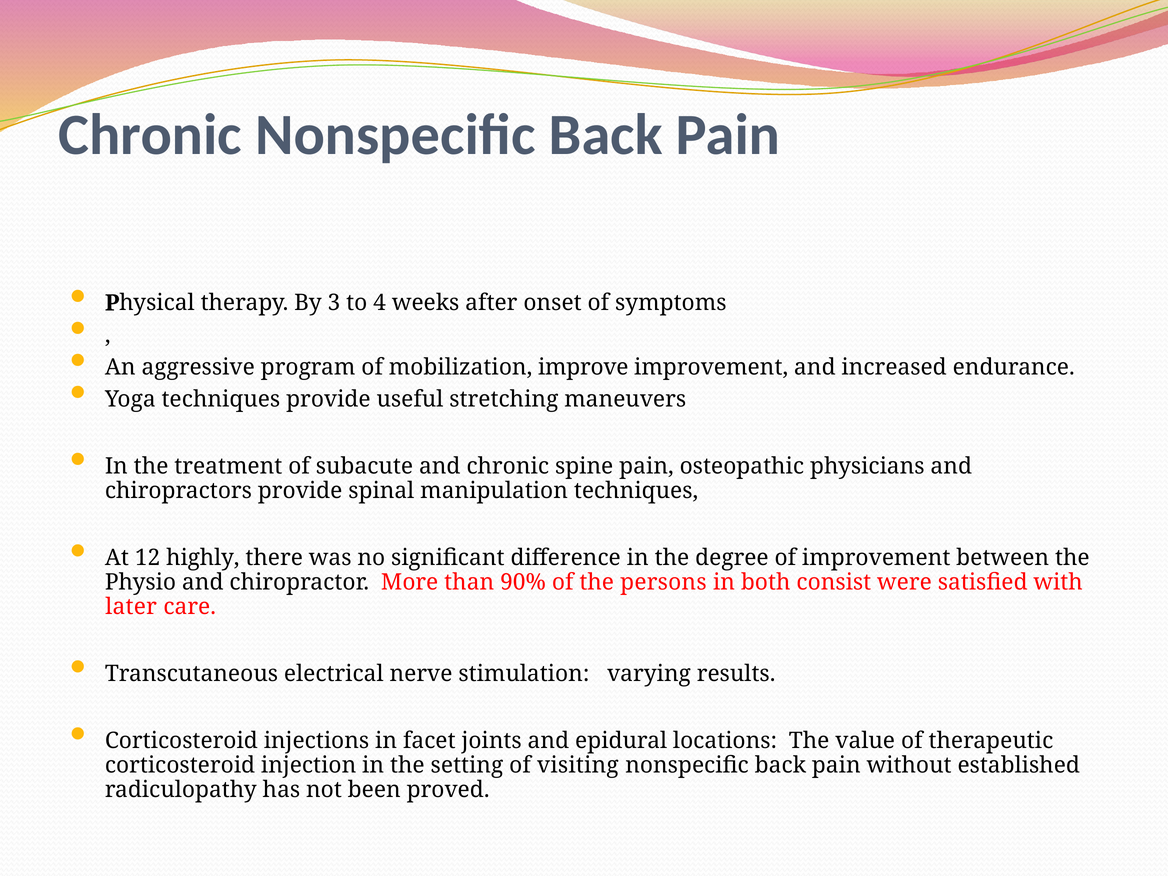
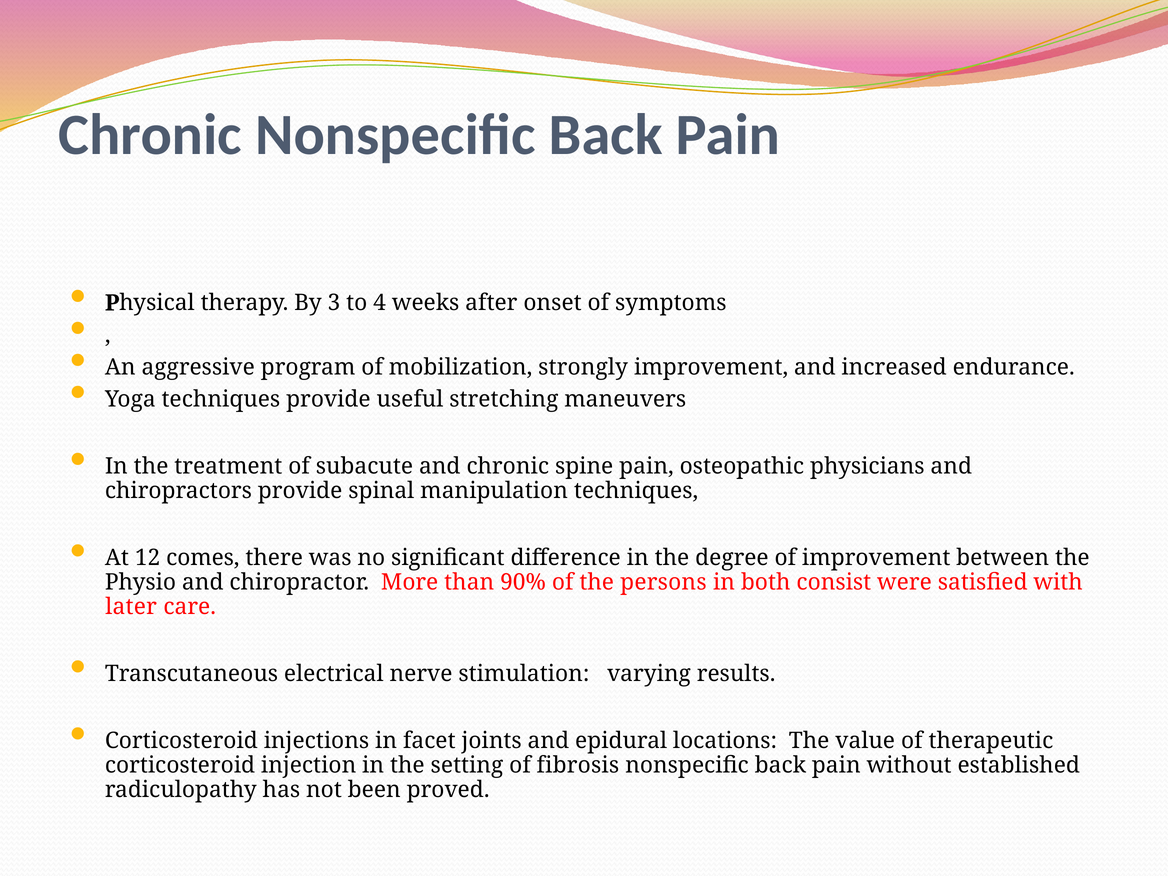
improve: improve -> strongly
highly: highly -> comes
visiting: visiting -> fibrosis
